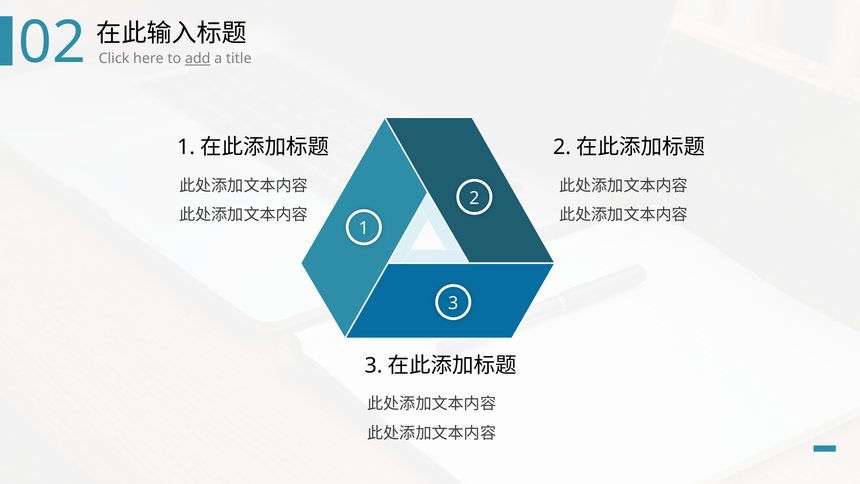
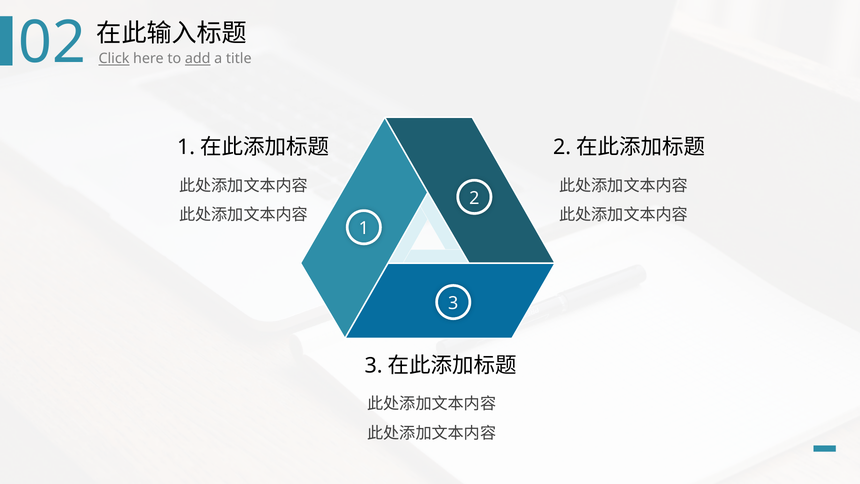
Click underline: none -> present
